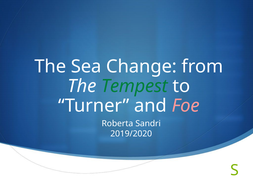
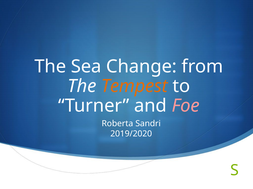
Tempest colour: green -> orange
